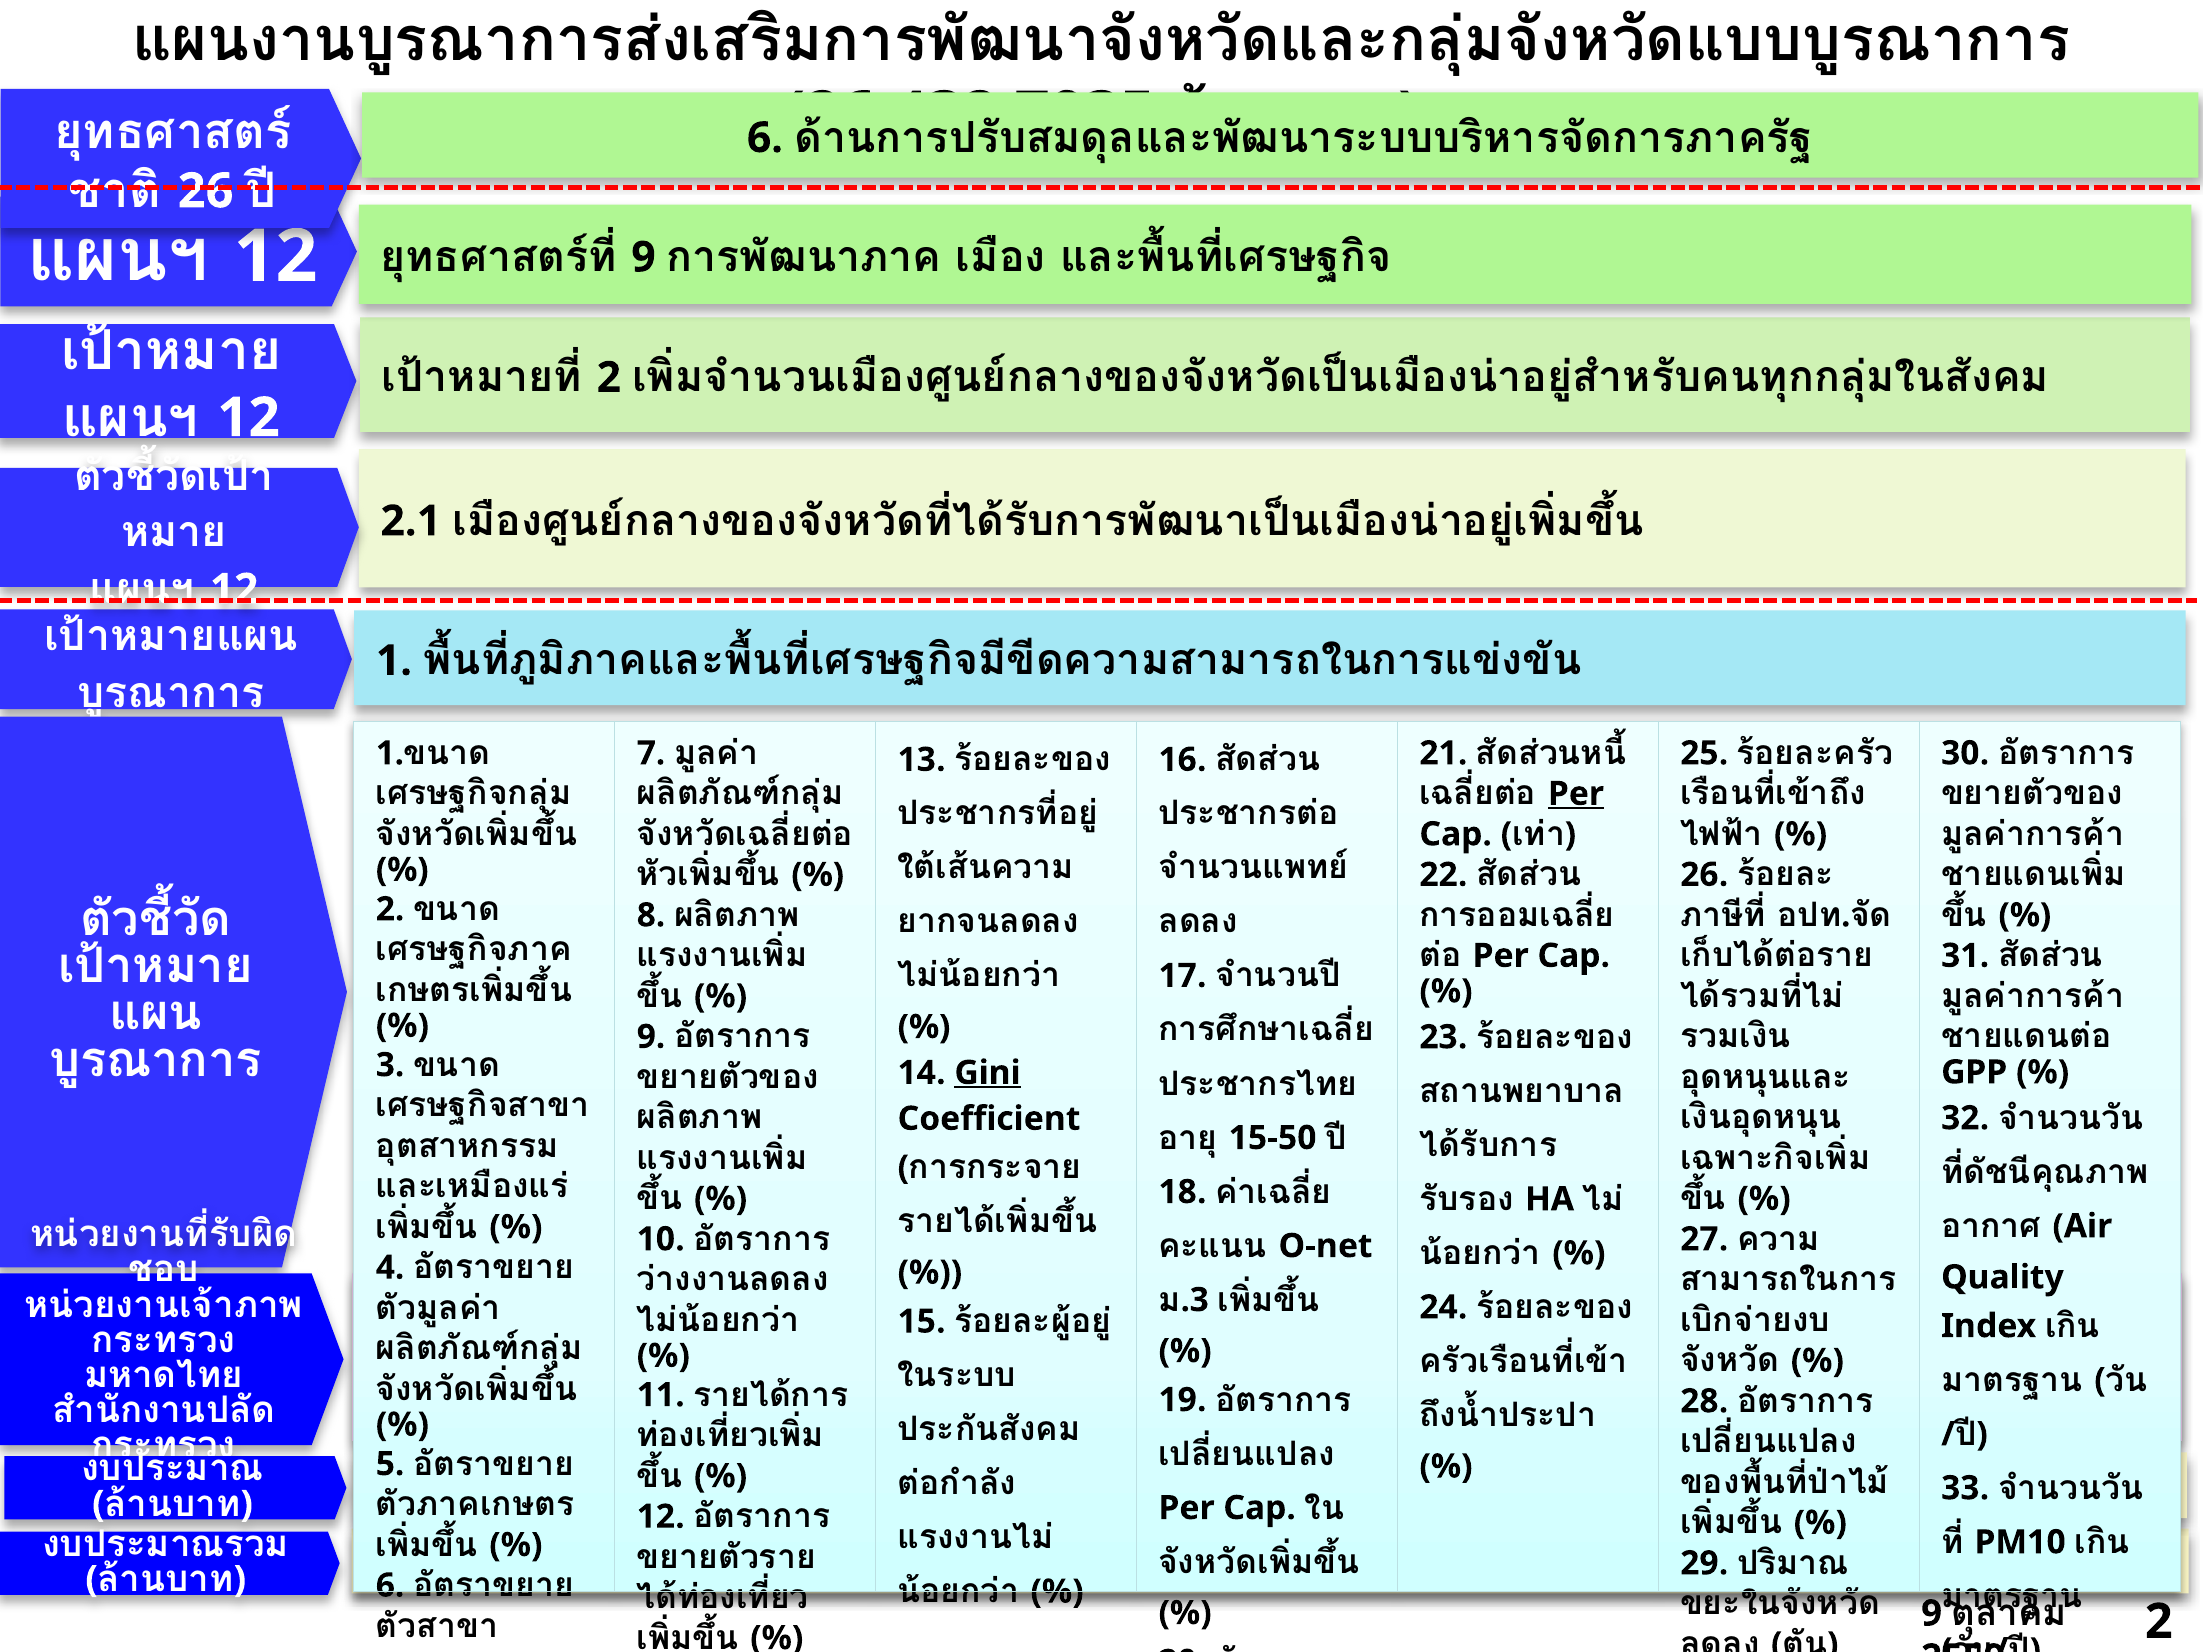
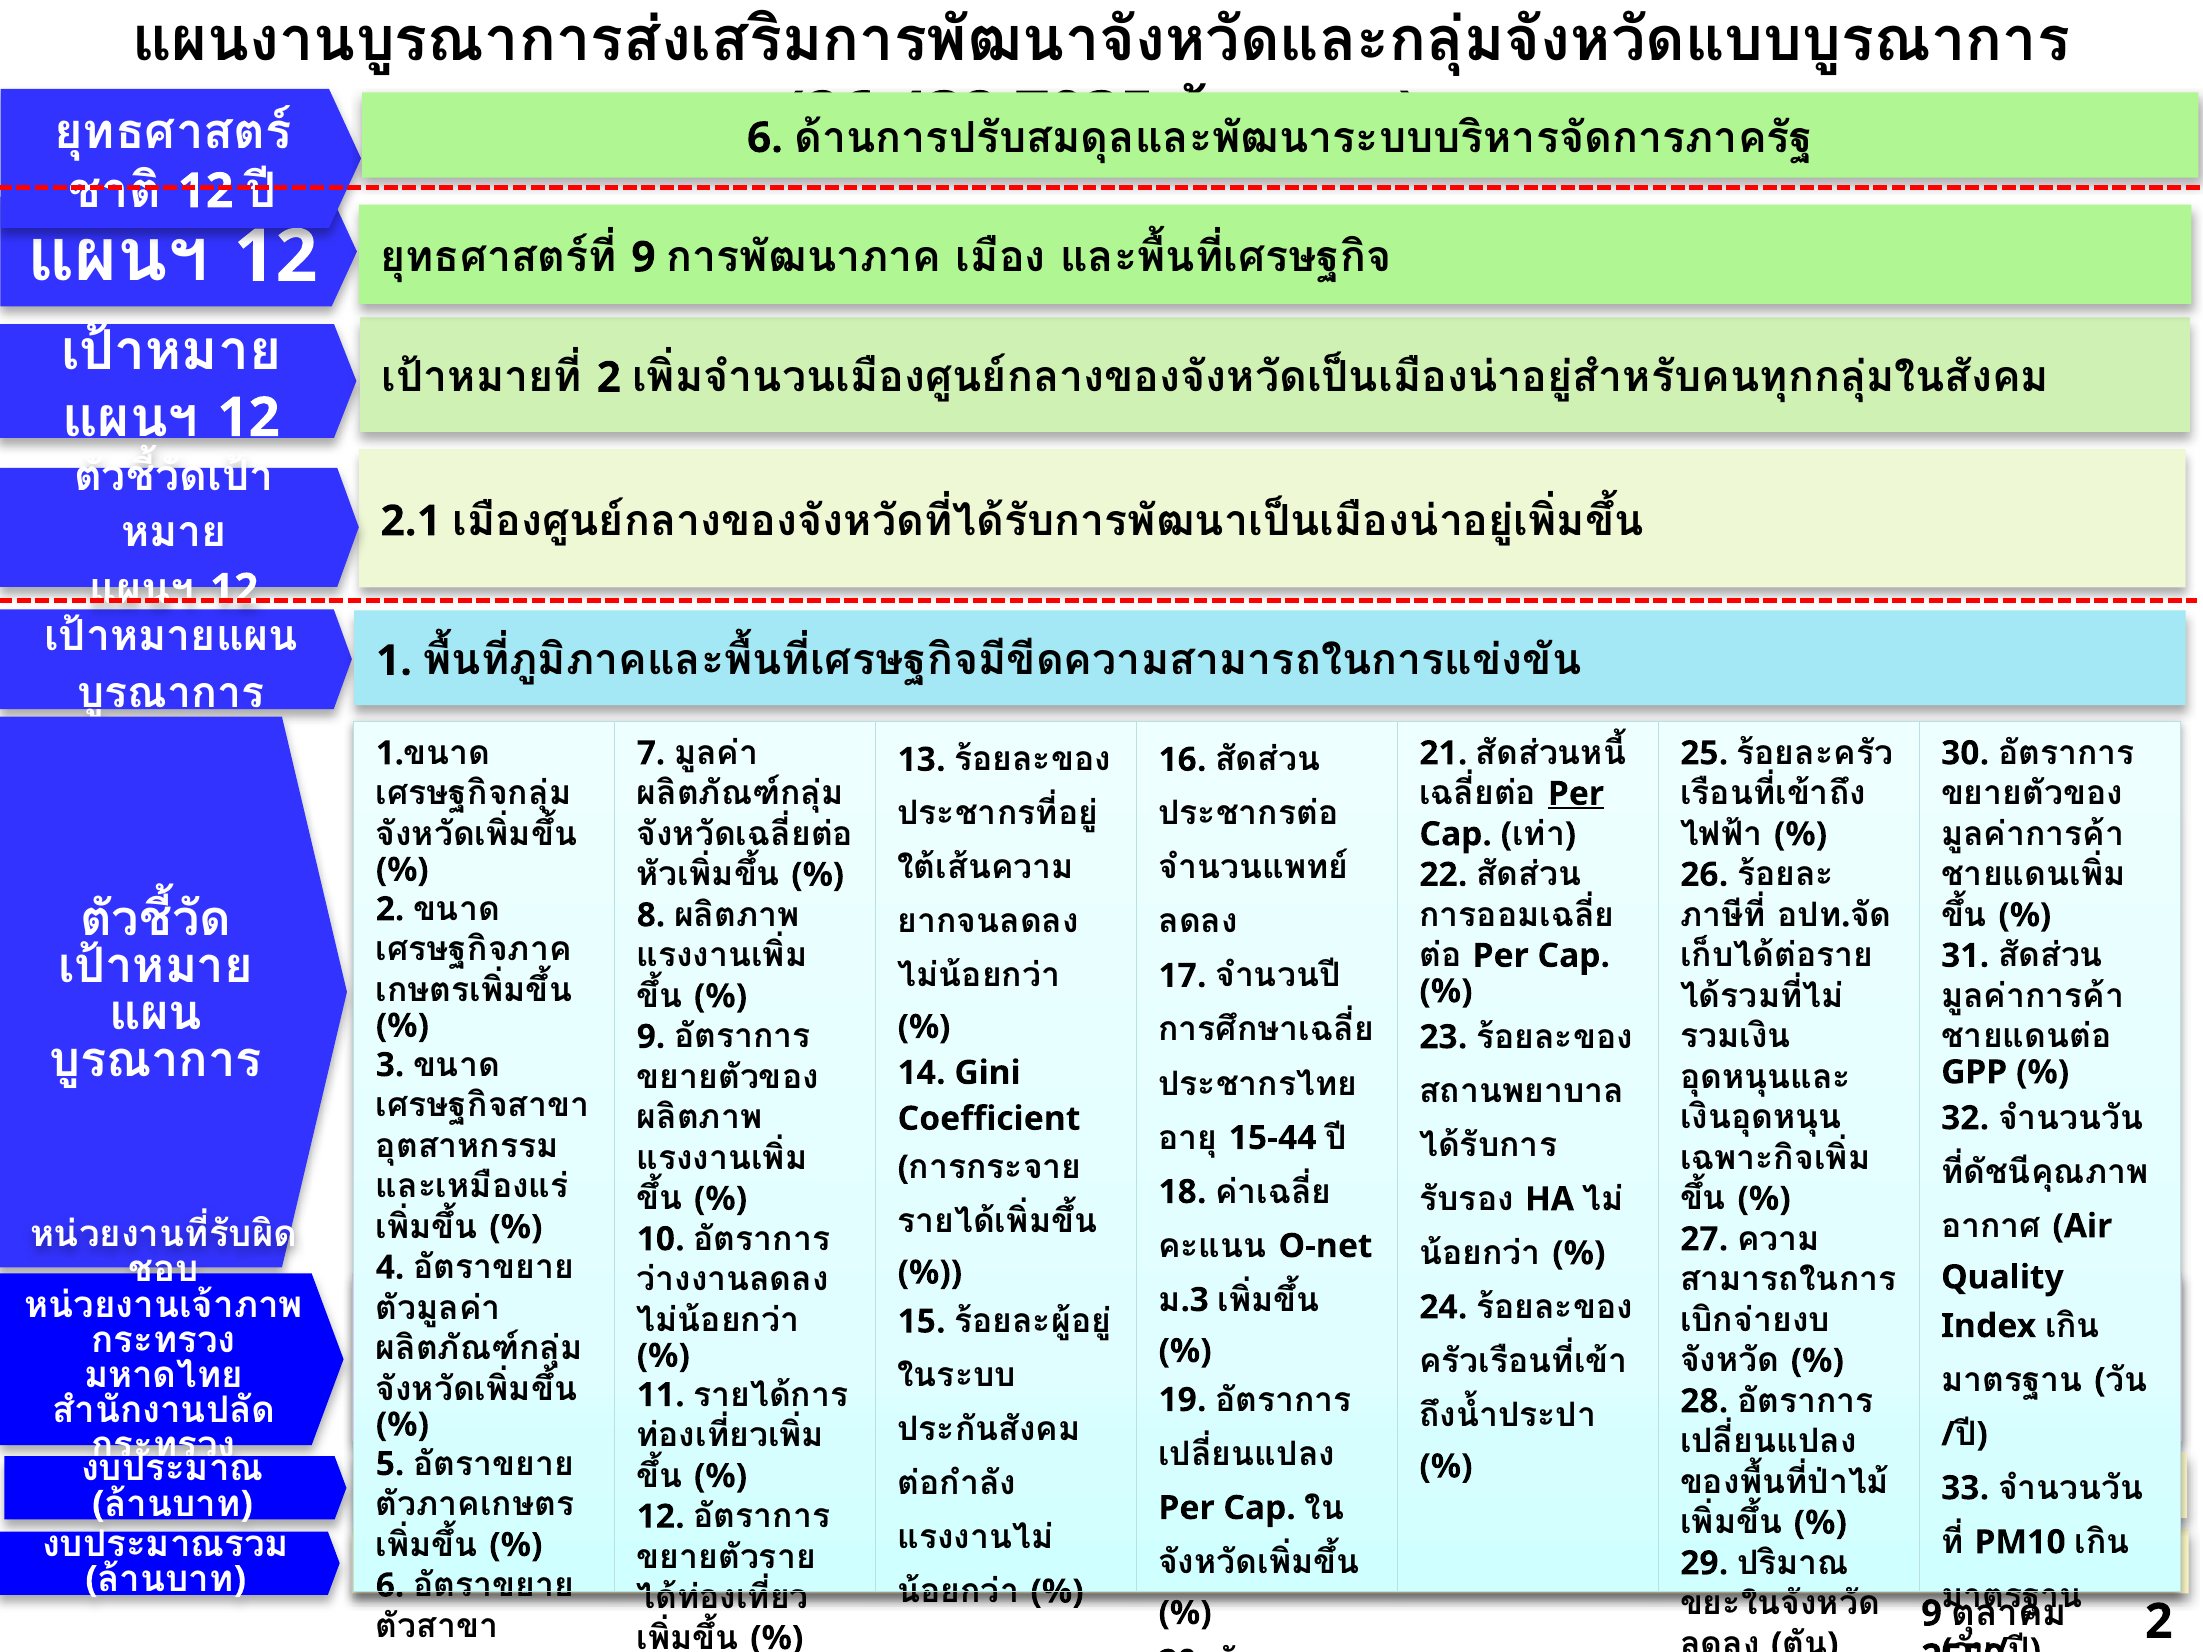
26 at (206, 191): 26 -> 12
Gini underline: present -> none
15-50: 15-50 -> 15-44
